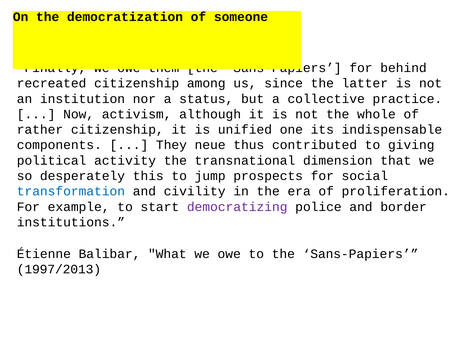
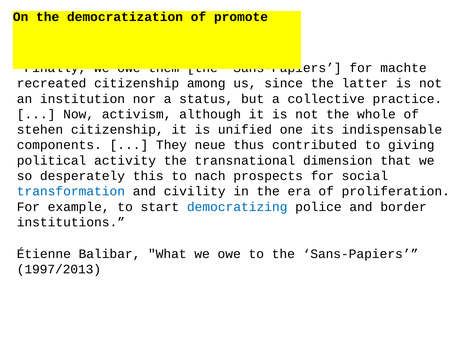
someone: someone -> promote
behind: behind -> machte
rather: rather -> stehen
jump: jump -> nach
democratizing colour: purple -> blue
